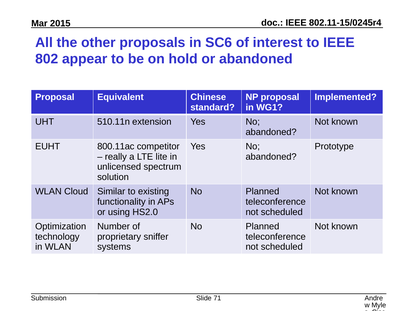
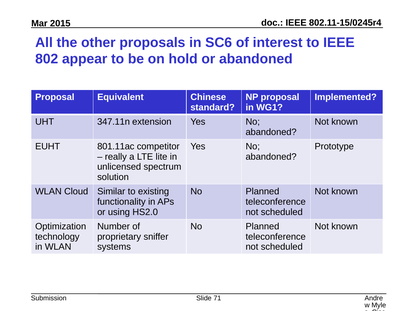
510.11n: 510.11n -> 347.11n
800.11ac: 800.11ac -> 801.11ac
